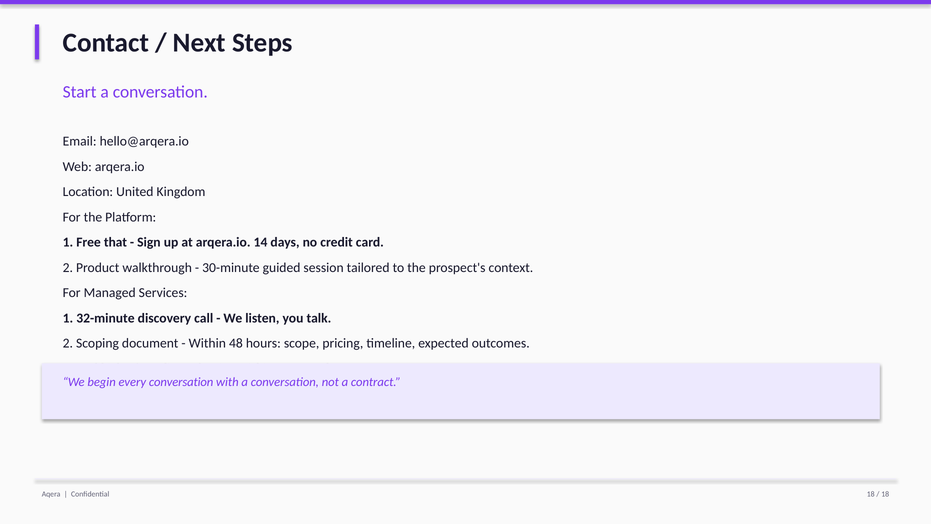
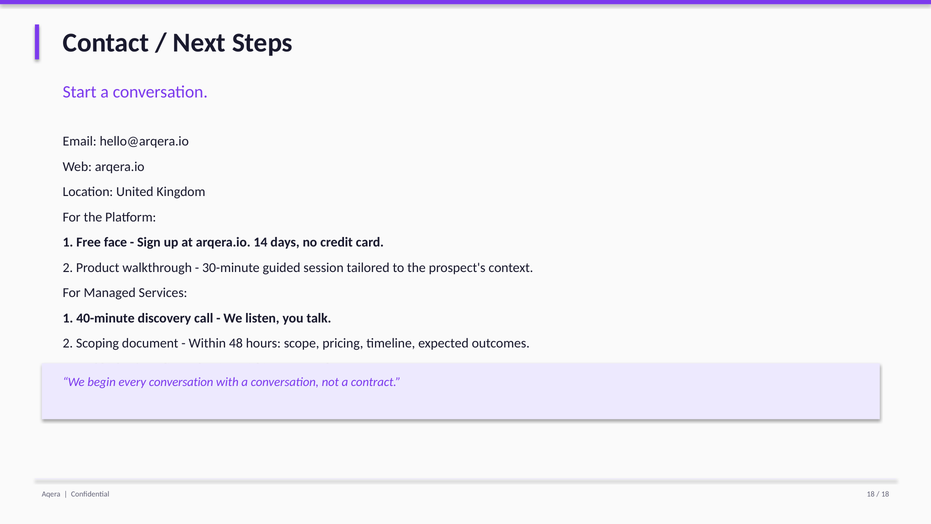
that: that -> face
32-minute: 32-minute -> 40-minute
